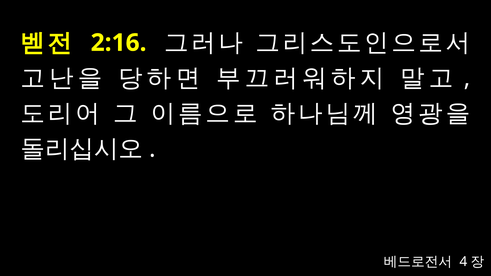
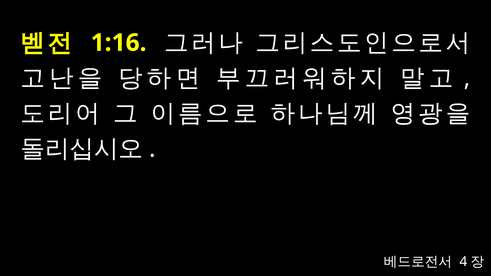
2:16: 2:16 -> 1:16
